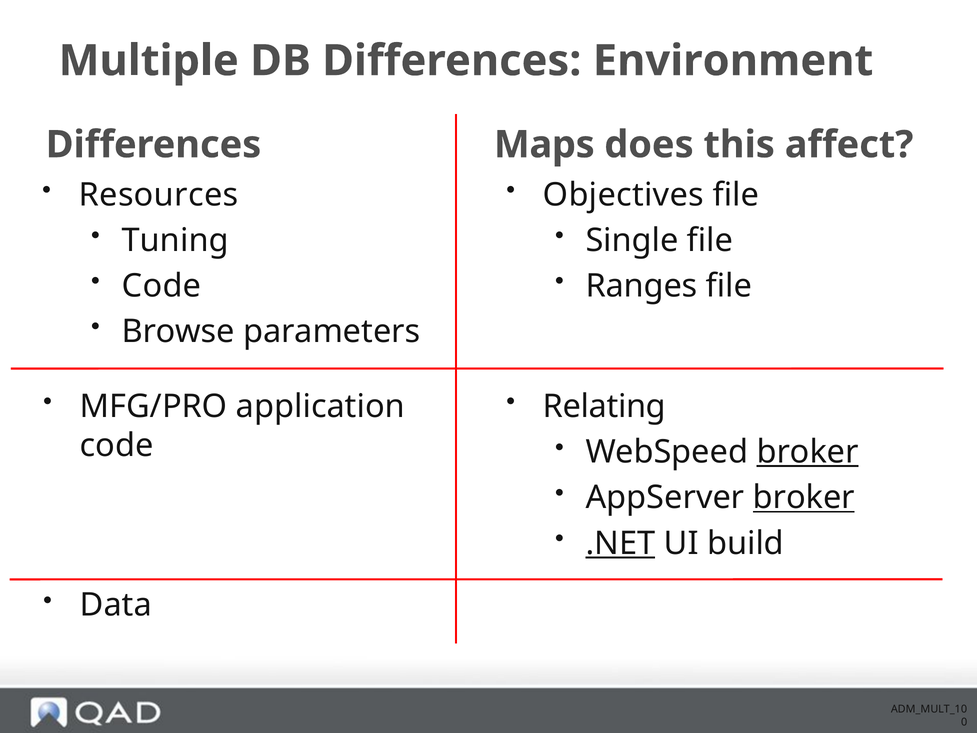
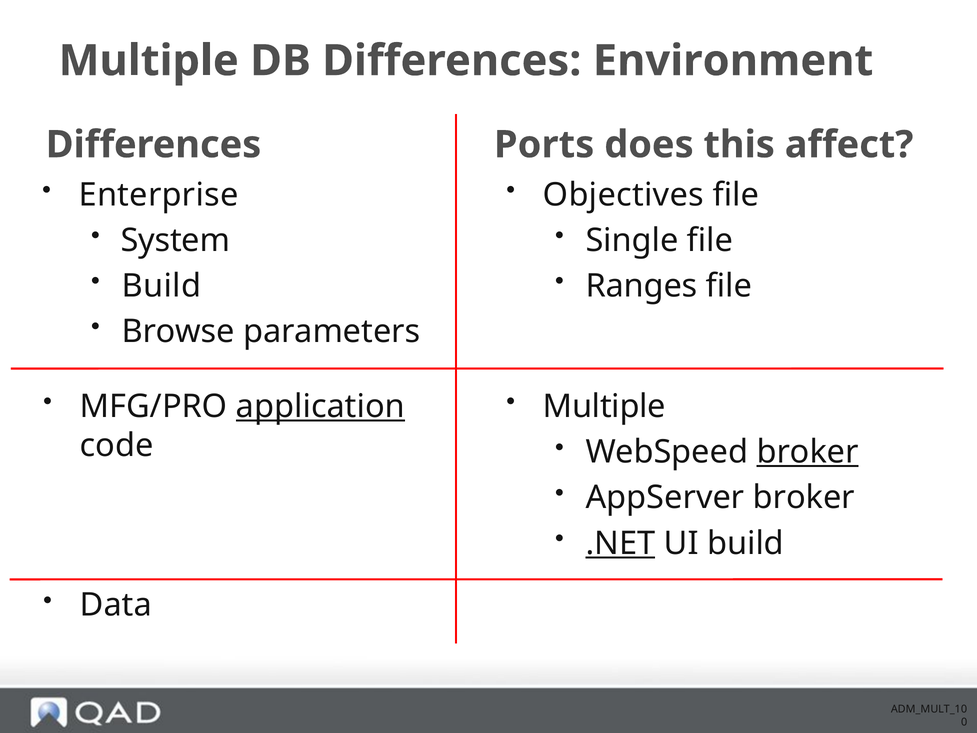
Maps: Maps -> Ports
Resources: Resources -> Enterprise
Tuning: Tuning -> System
Code at (161, 286): Code -> Build
application underline: none -> present
Relating at (604, 406): Relating -> Multiple
broker at (804, 498) underline: present -> none
